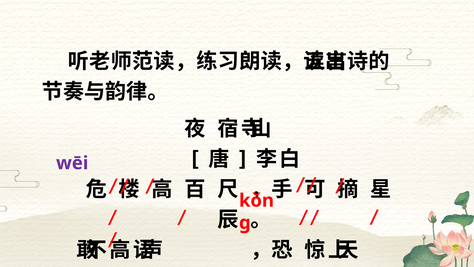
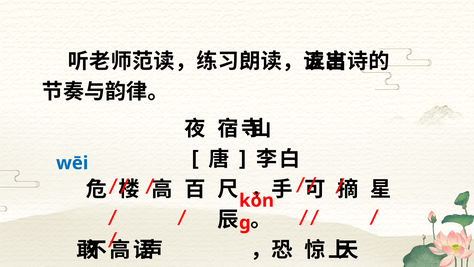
wēi colour: purple -> blue
